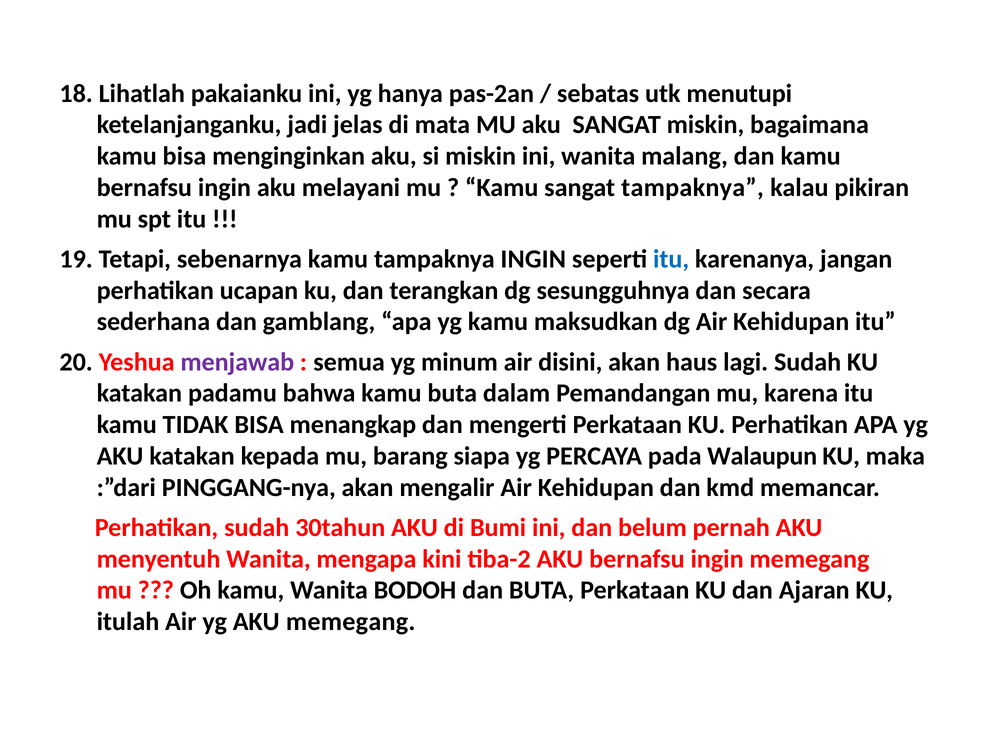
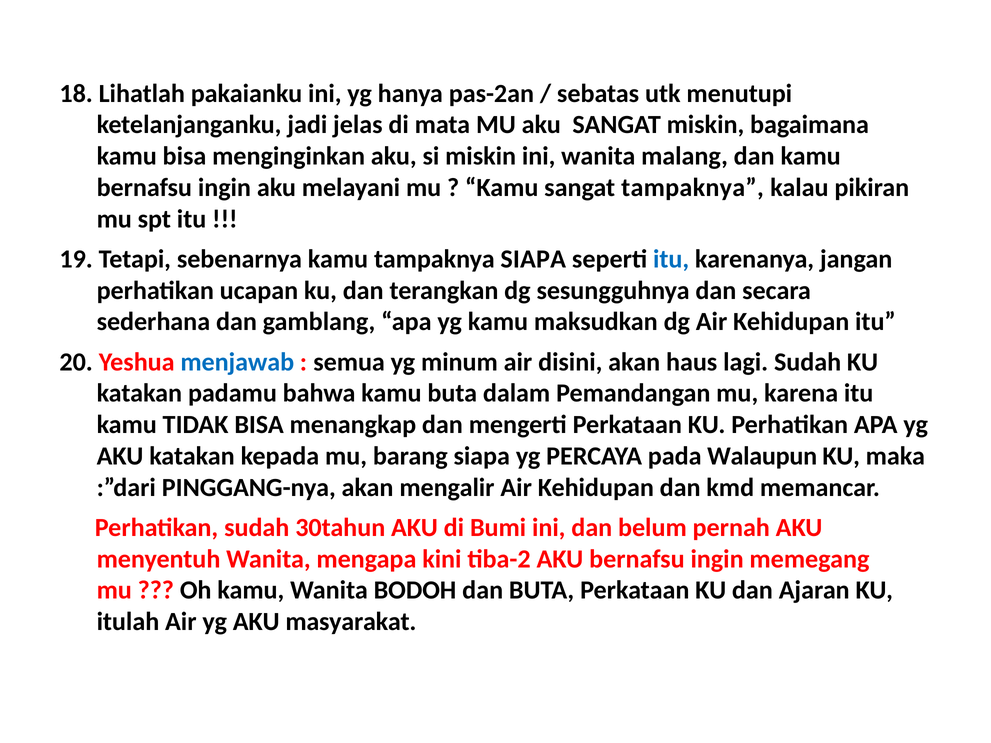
tampaknya INGIN: INGIN -> SIAPA
menjawab colour: purple -> blue
AKU memegang: memegang -> masyarakat
